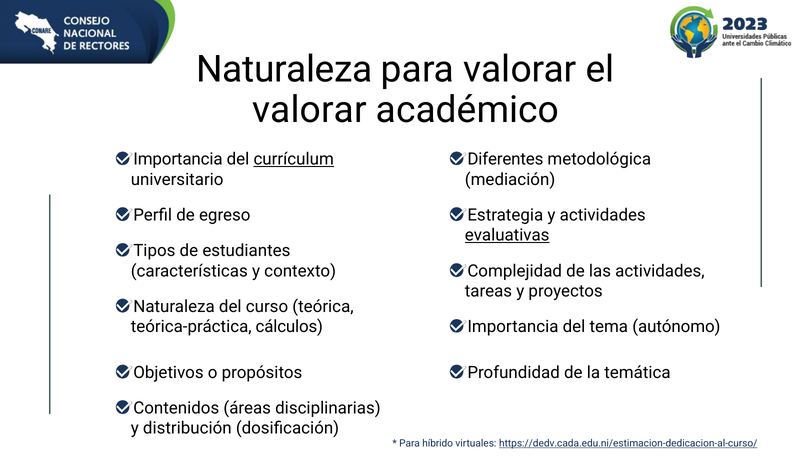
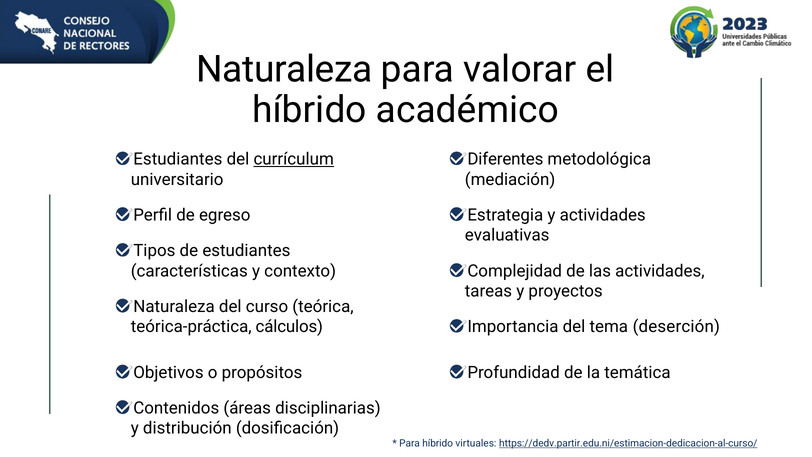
valorar at (309, 110): valorar -> híbrido
Importancia at (178, 159): Importancia -> Estudiantes
evaluativas underline: present -> none
autónomo: autónomo -> deserción
https://dedv.cada.edu.ni/estimacion-dedicacion-al-curso/: https://dedv.cada.edu.ni/estimacion-dedicacion-al-curso/ -> https://dedv.partir.edu.ni/estimacion-dedicacion-al-curso/
